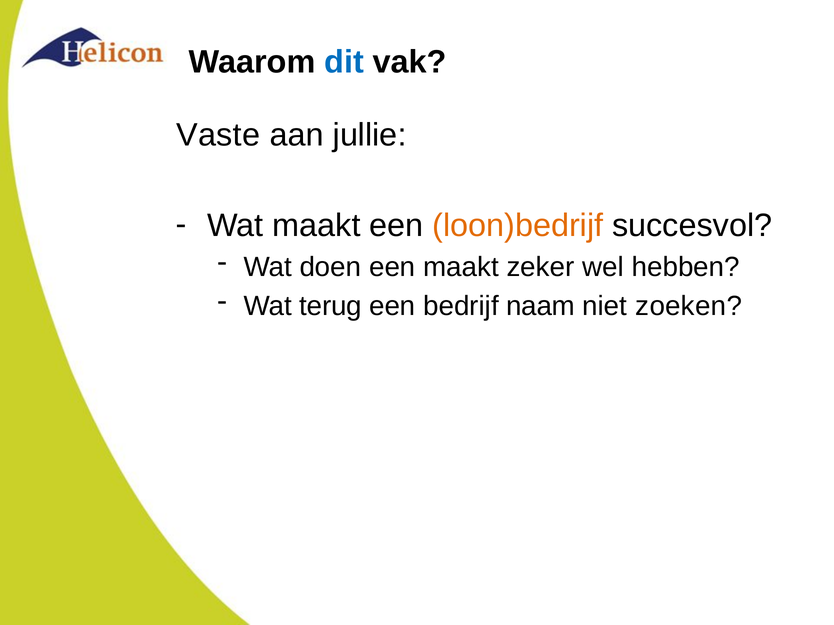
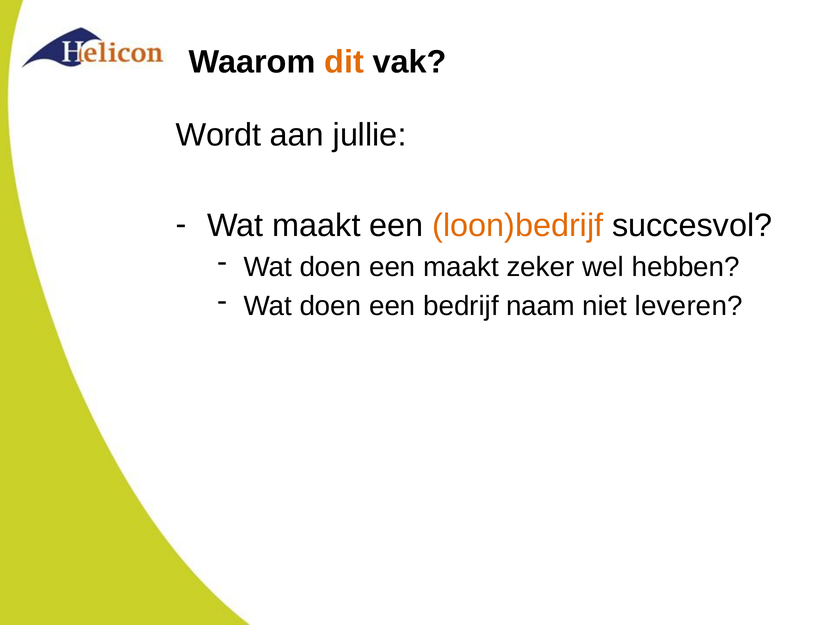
dit colour: blue -> orange
Vaste: Vaste -> Wordt
terug at (331, 306): terug -> doen
zoeken: zoeken -> leveren
